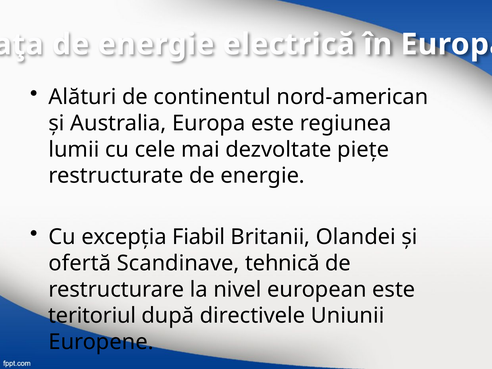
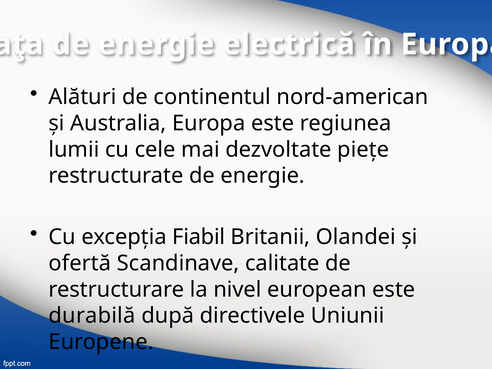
tehnică: tehnică -> calitate
teritoriul: teritoriul -> durabilă
